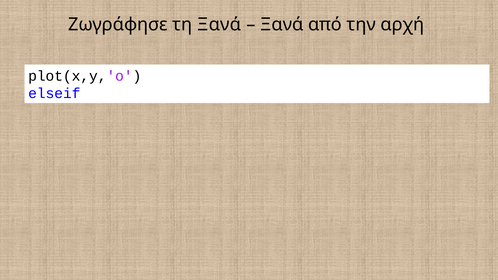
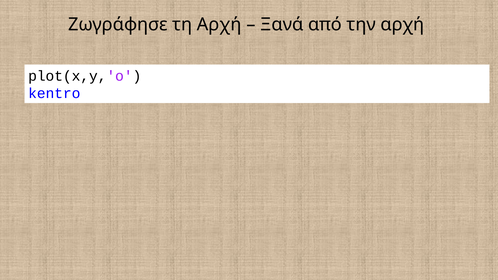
τη Ξανά: Ξανά -> Αρχή
elseif: elseif -> kentro
